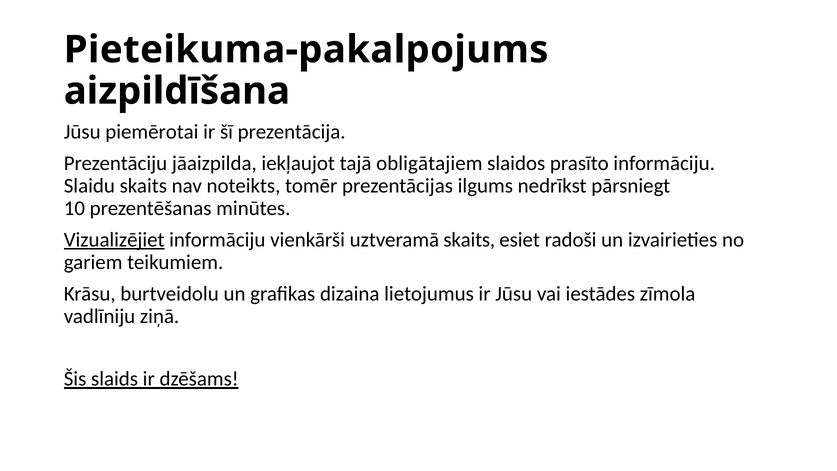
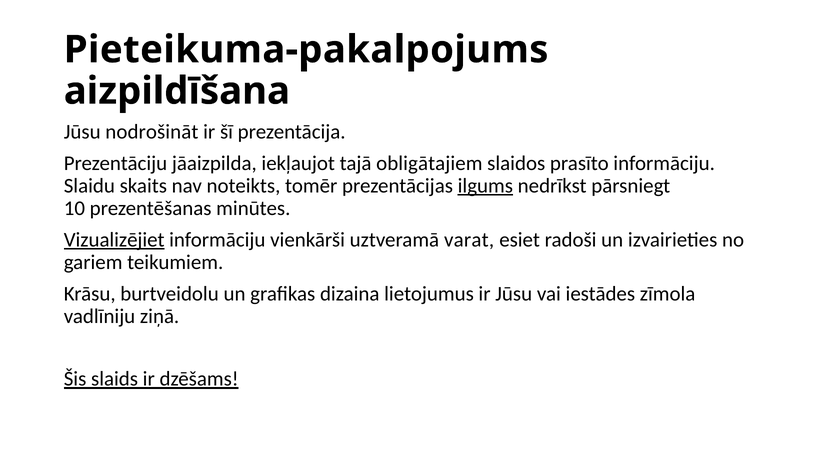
piemērotai: piemērotai -> nodrošināt
ilgums underline: none -> present
uztveramā skaits: skaits -> varat
